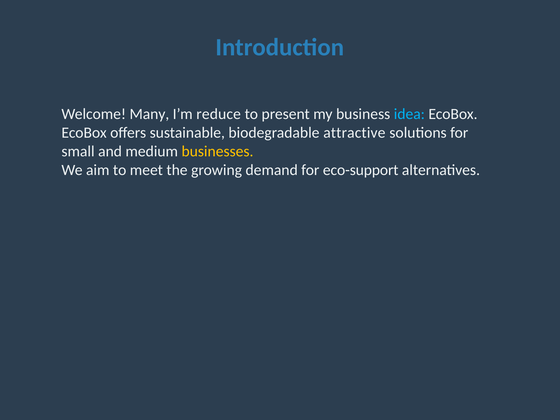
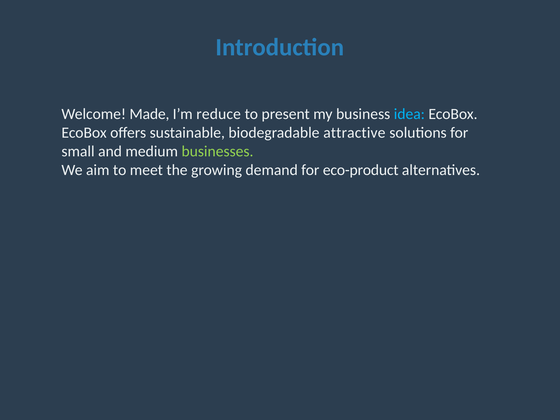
Many: Many -> Made
businesses colour: yellow -> light green
eco-support: eco-support -> eco-product
